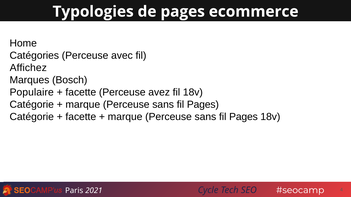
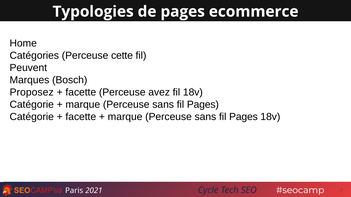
avec: avec -> cette
Affichez: Affichez -> Peuvent
Populaire: Populaire -> Proposez
